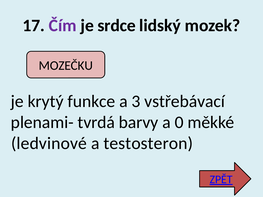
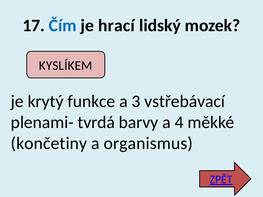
Čím colour: purple -> blue
srdce: srdce -> hrací
MOZEČKU: MOZEČKU -> KYSLÍKEM
0: 0 -> 4
ledvinové: ledvinové -> končetiny
testosteron: testosteron -> organismus
